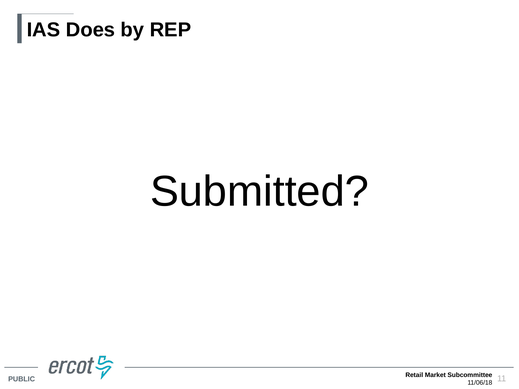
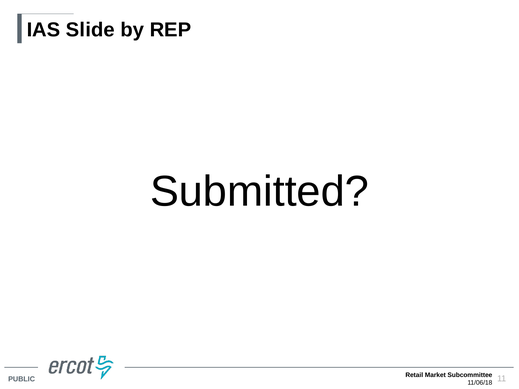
Does: Does -> Slide
